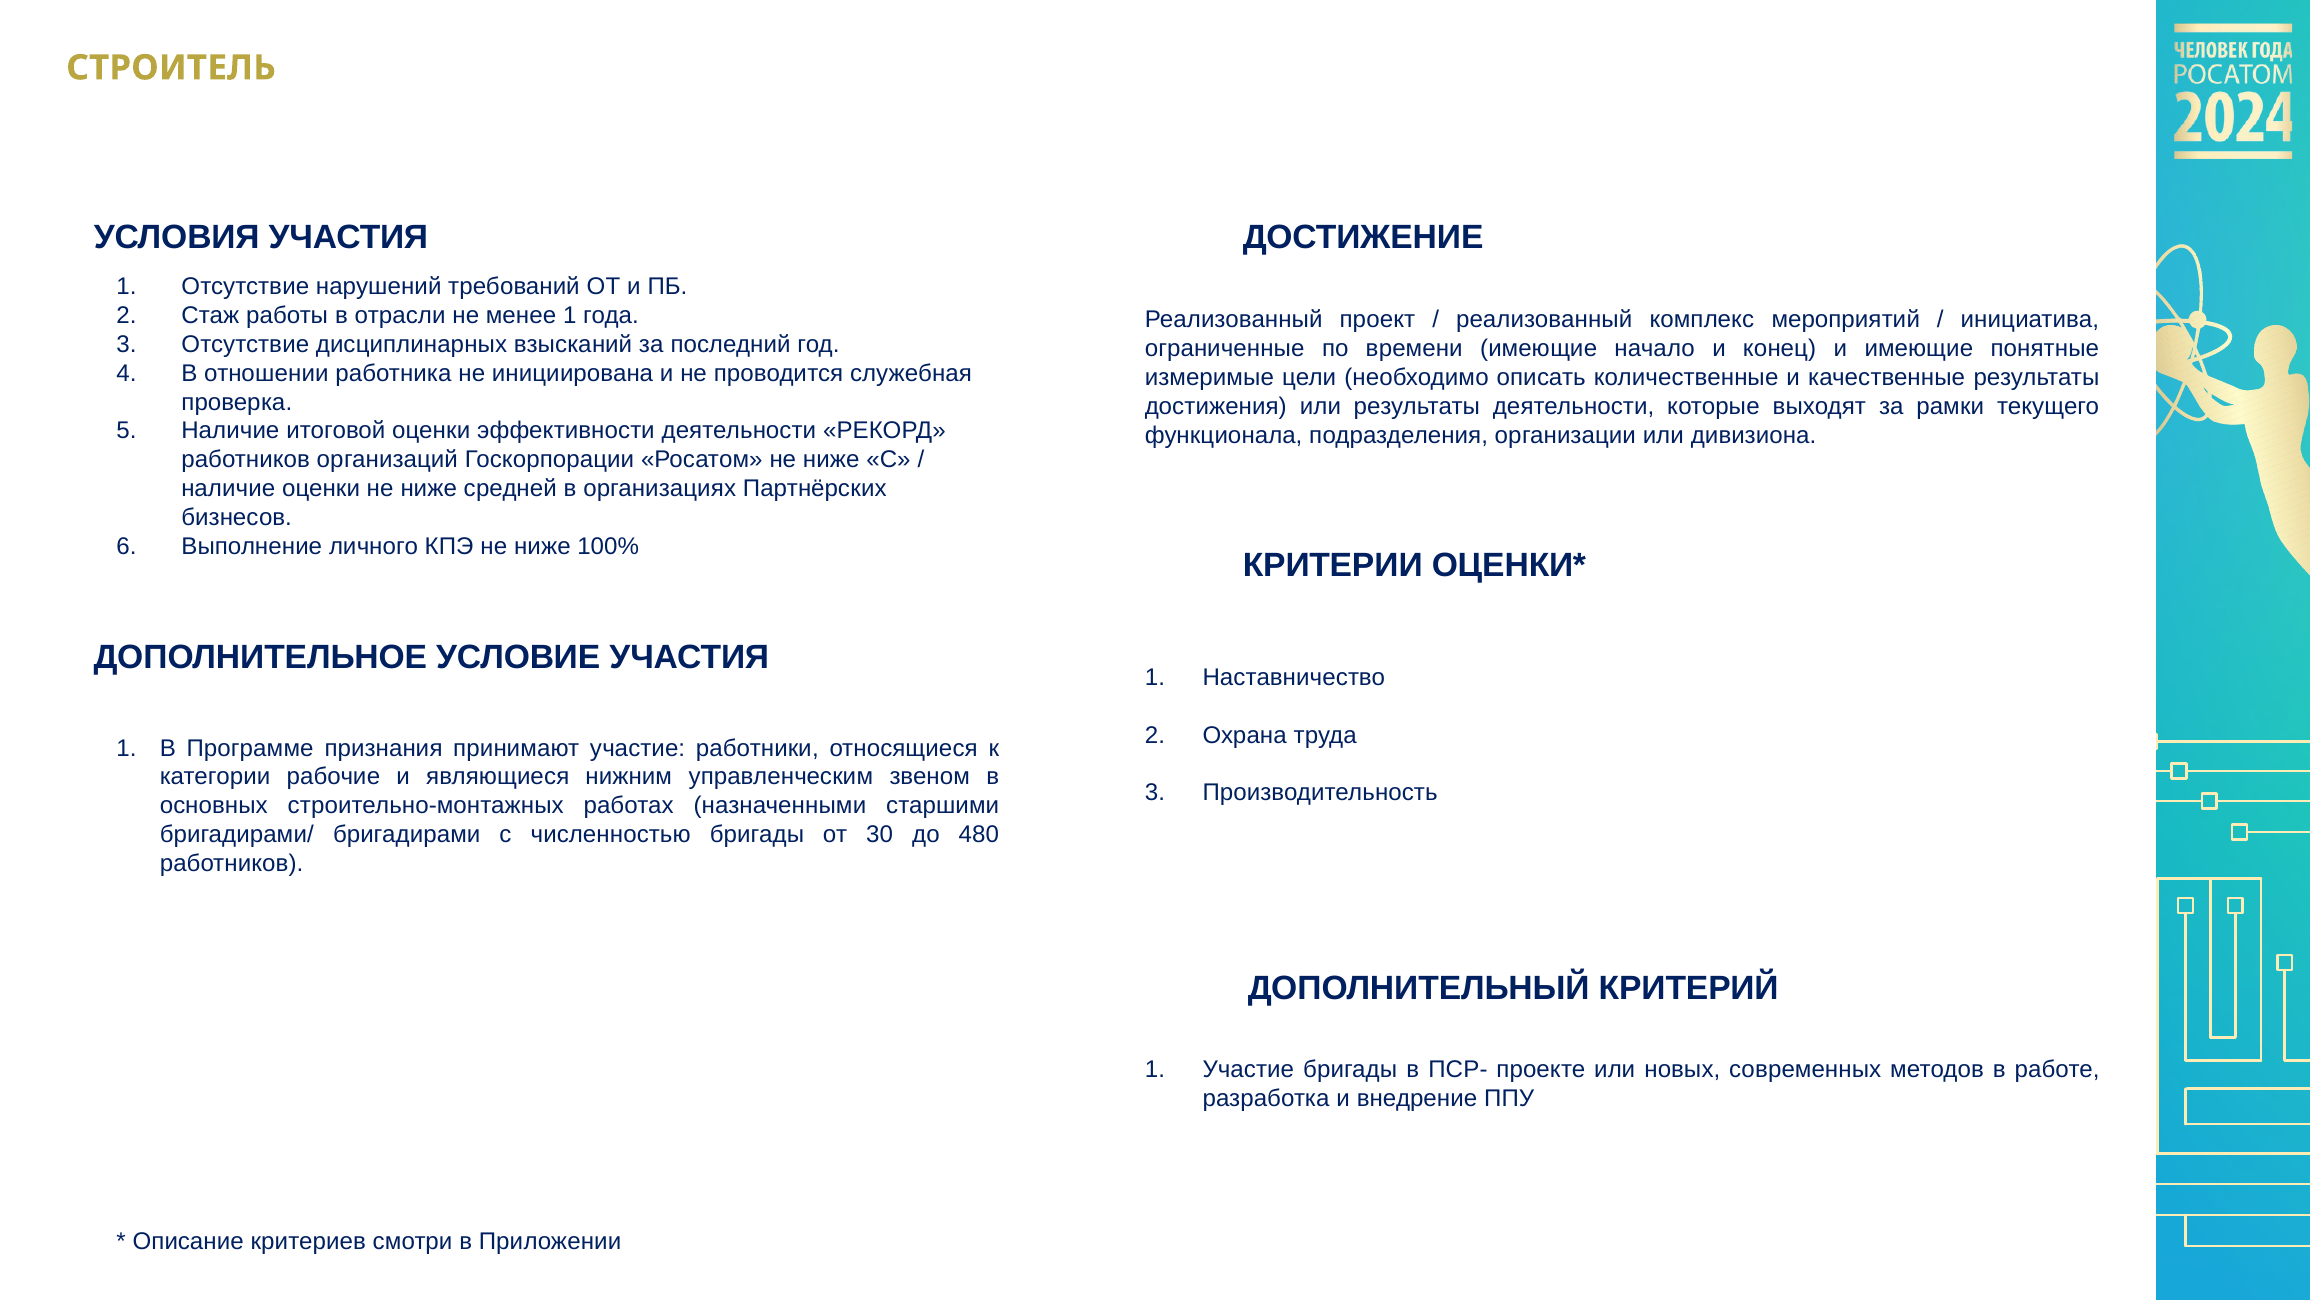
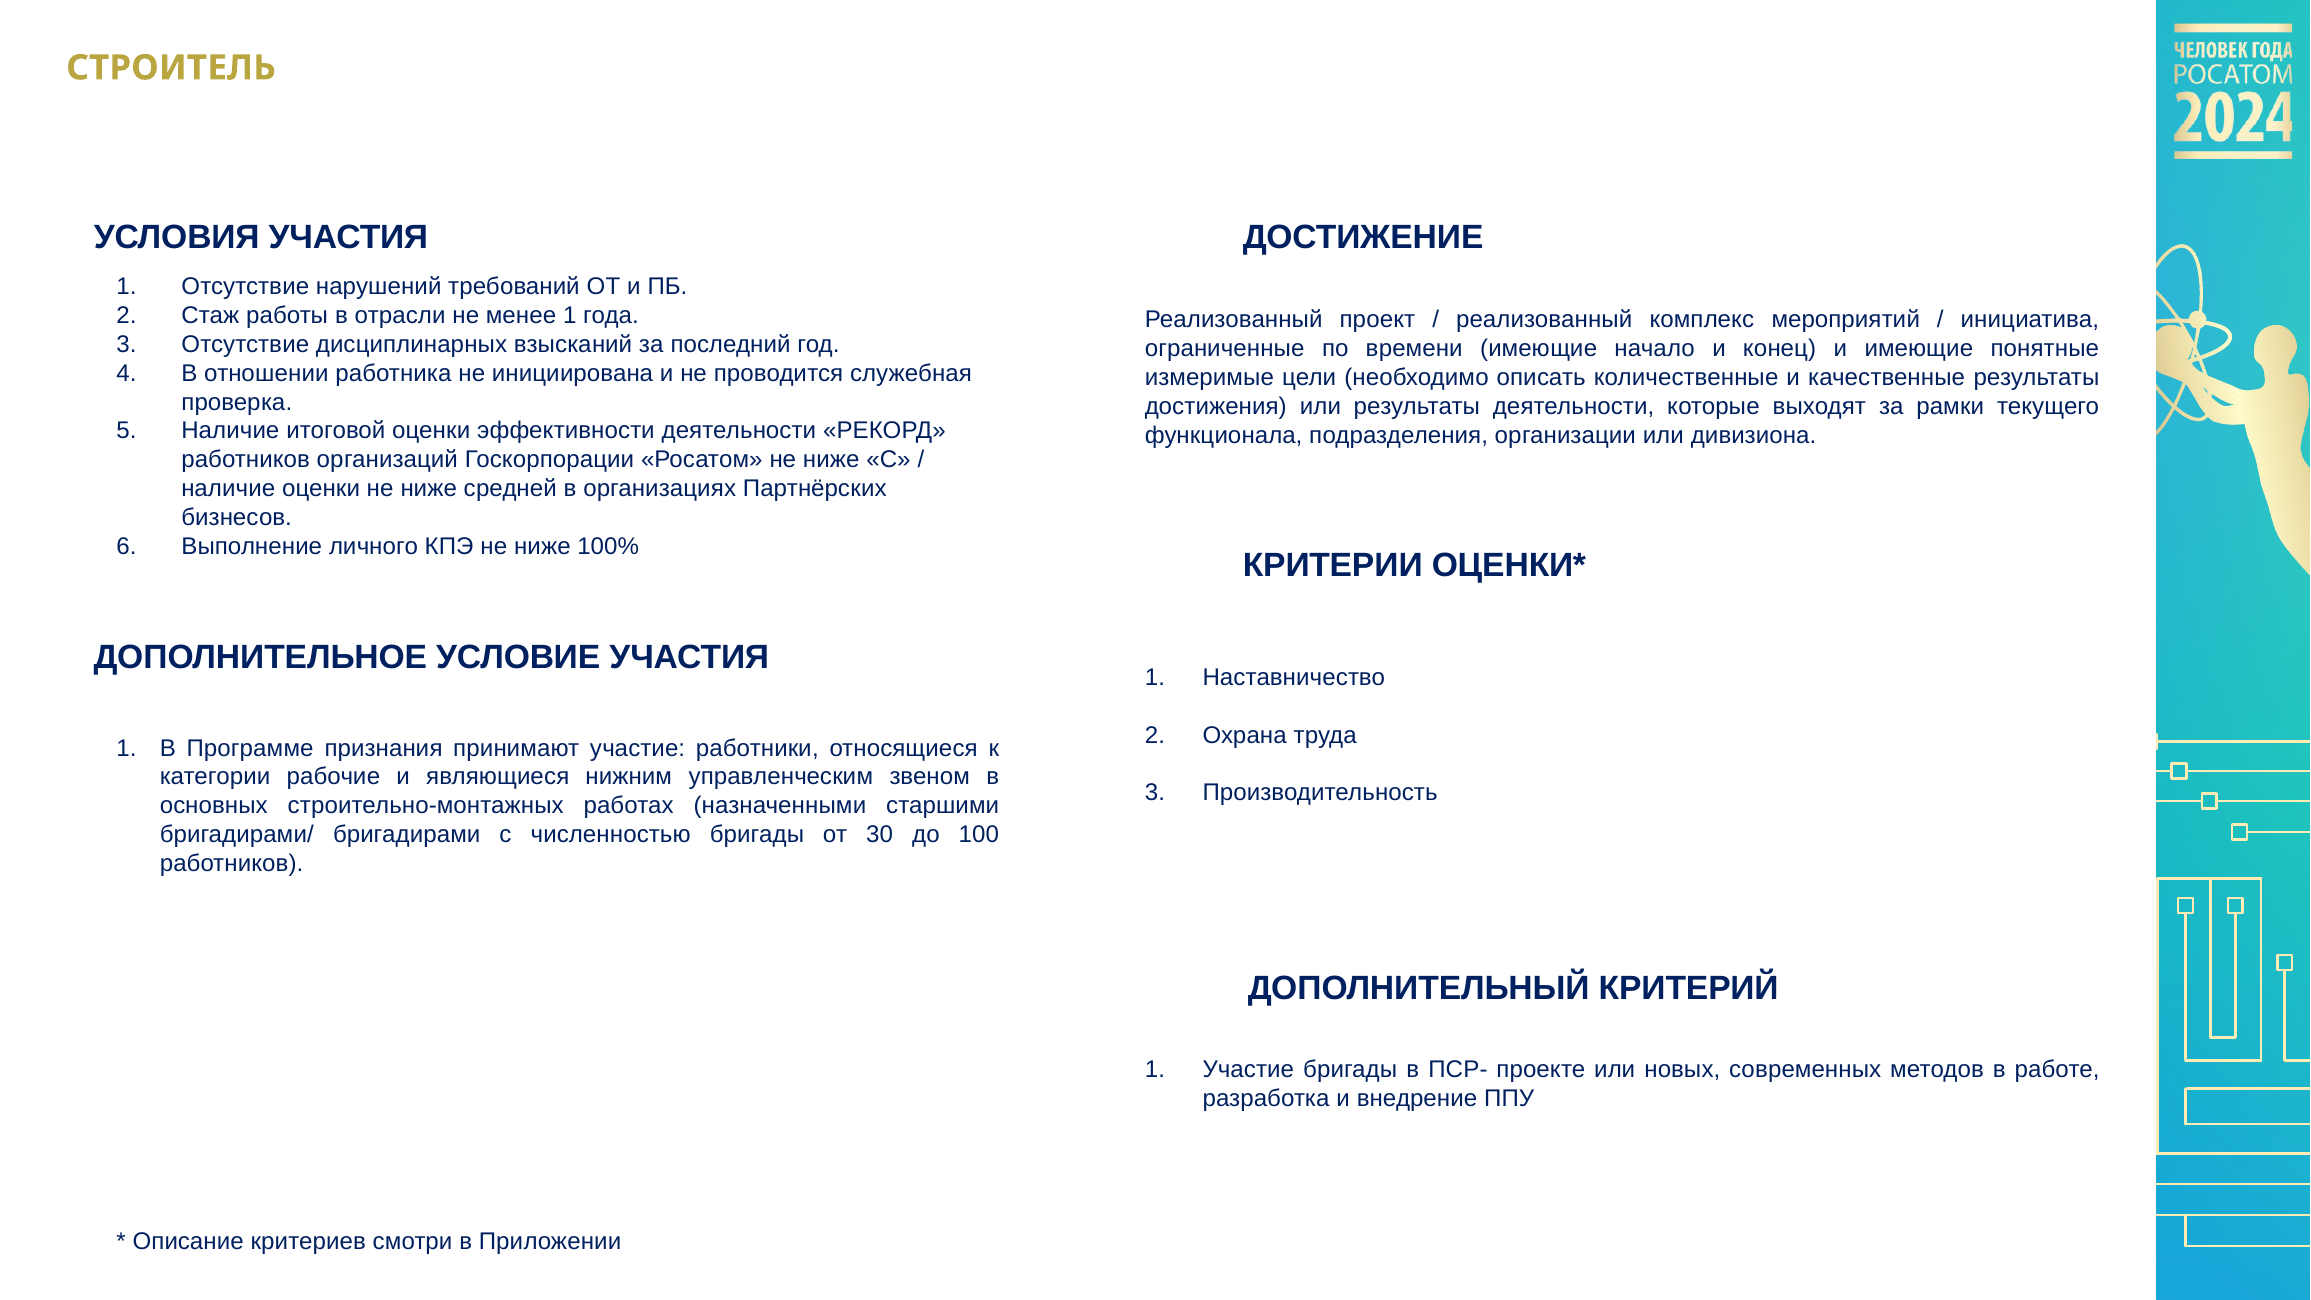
480: 480 -> 100
